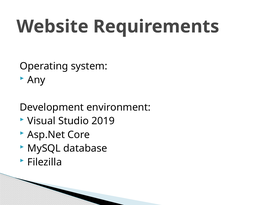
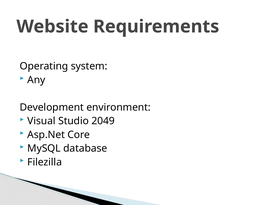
2019: 2019 -> 2049
